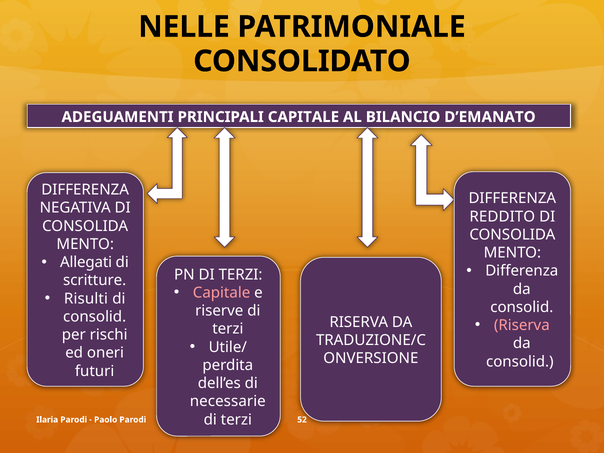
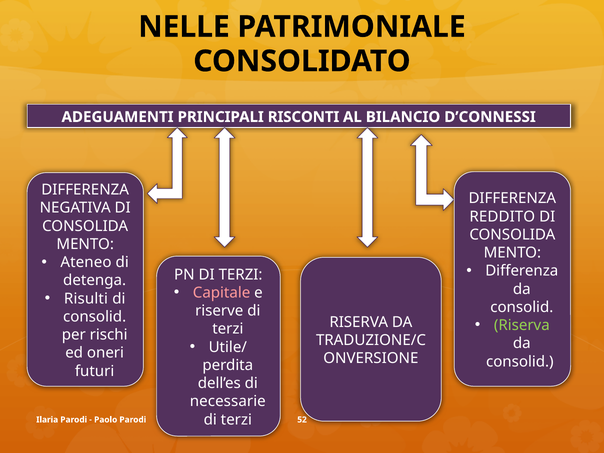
CAPITALE at (303, 117): CAPITALE -> RISCONTI
D’EMANATO: D’EMANATO -> D’CONNESSI
Allegati: Allegati -> Ateneo
scritture: scritture -> detenga
Riserva at (522, 325) colour: pink -> light green
